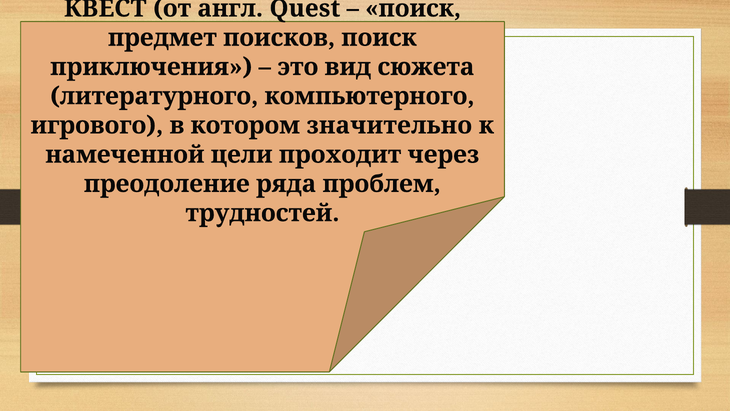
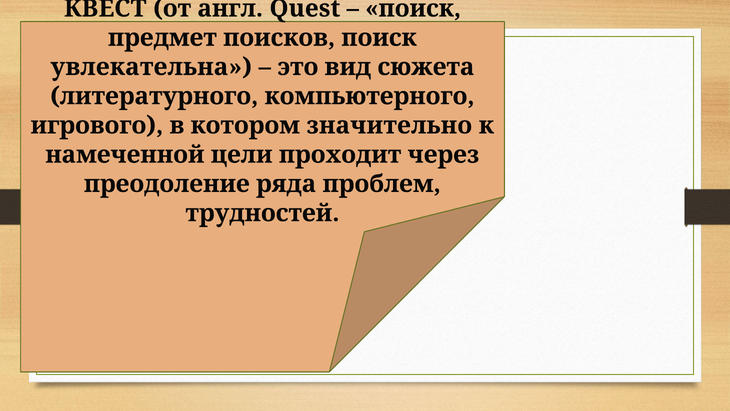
приключения: приключения -> увлекательна
